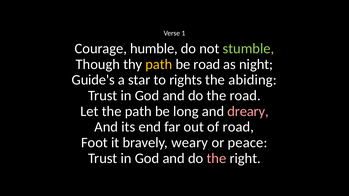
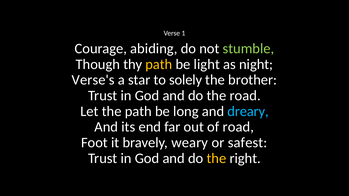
humble: humble -> abiding
be road: road -> light
Guide's: Guide's -> Verse's
rights: rights -> solely
abiding: abiding -> brother
dreary colour: pink -> light blue
peace: peace -> safest
the at (216, 159) colour: pink -> yellow
